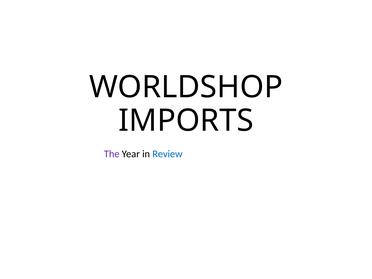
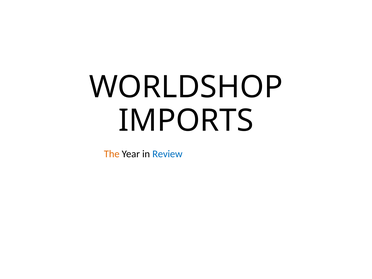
The colour: purple -> orange
